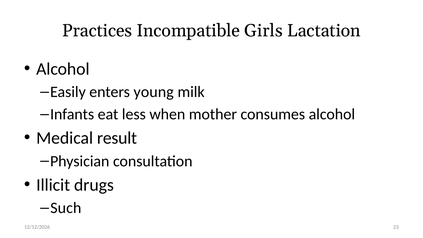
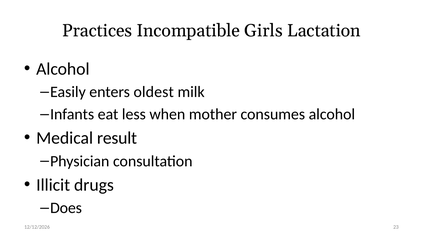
young: young -> oldest
Such: Such -> Does
